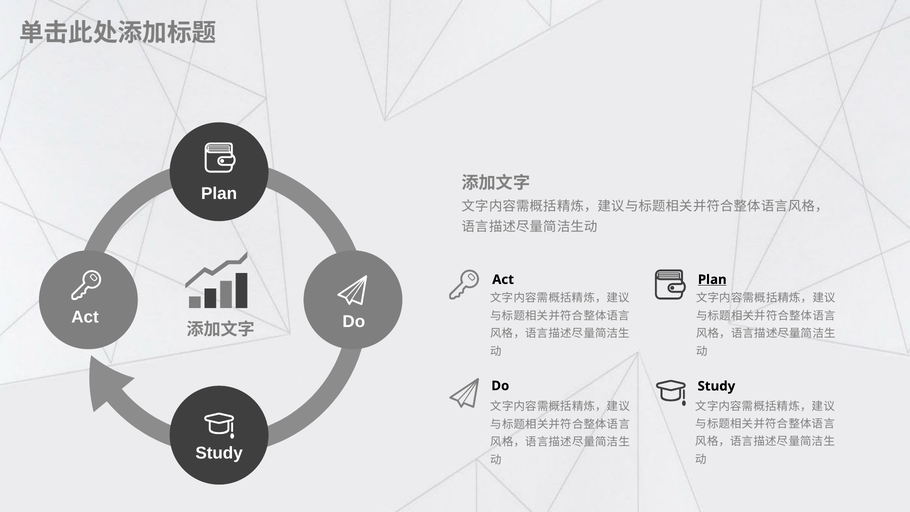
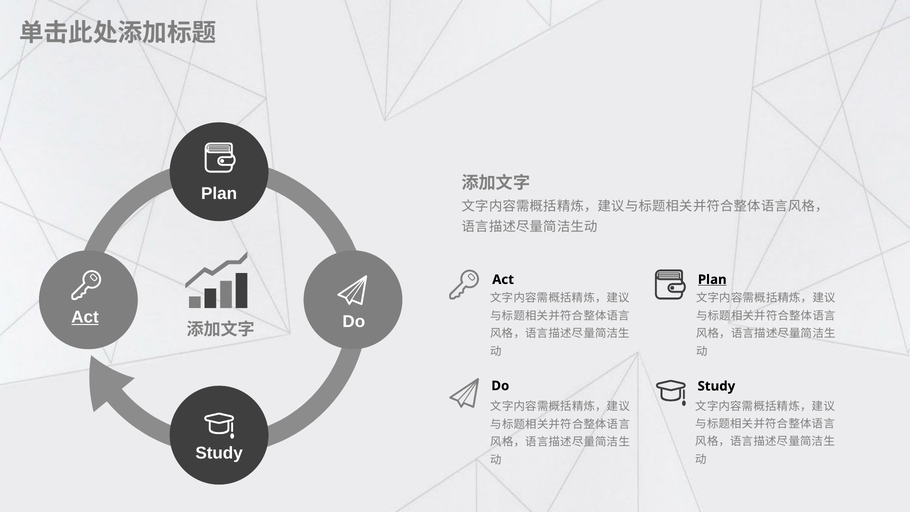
Act at (85, 317) underline: none -> present
